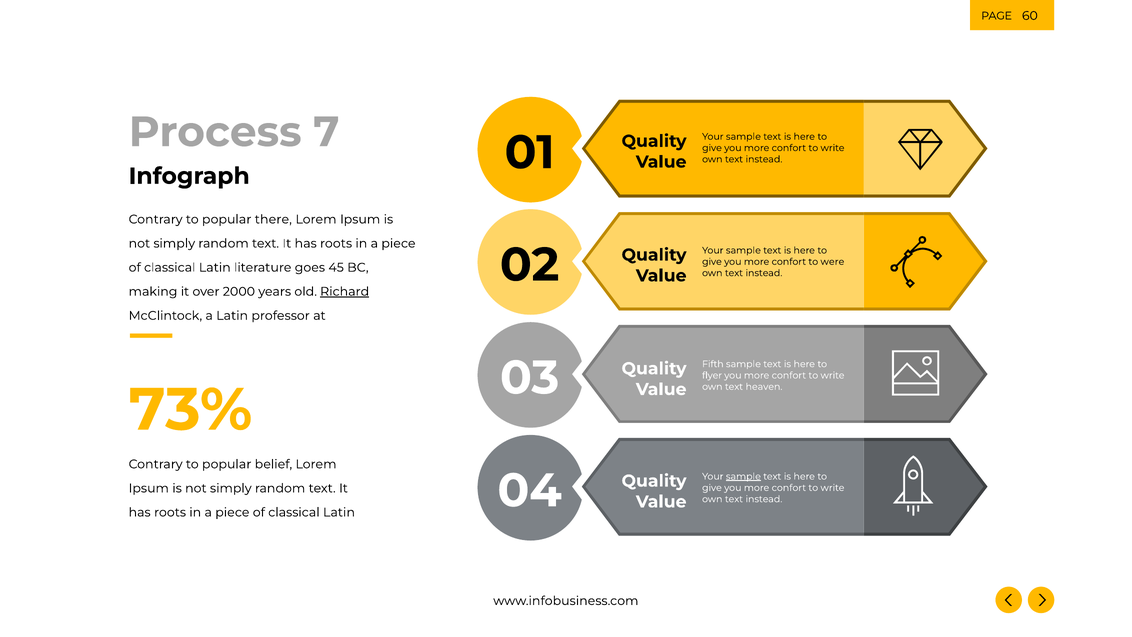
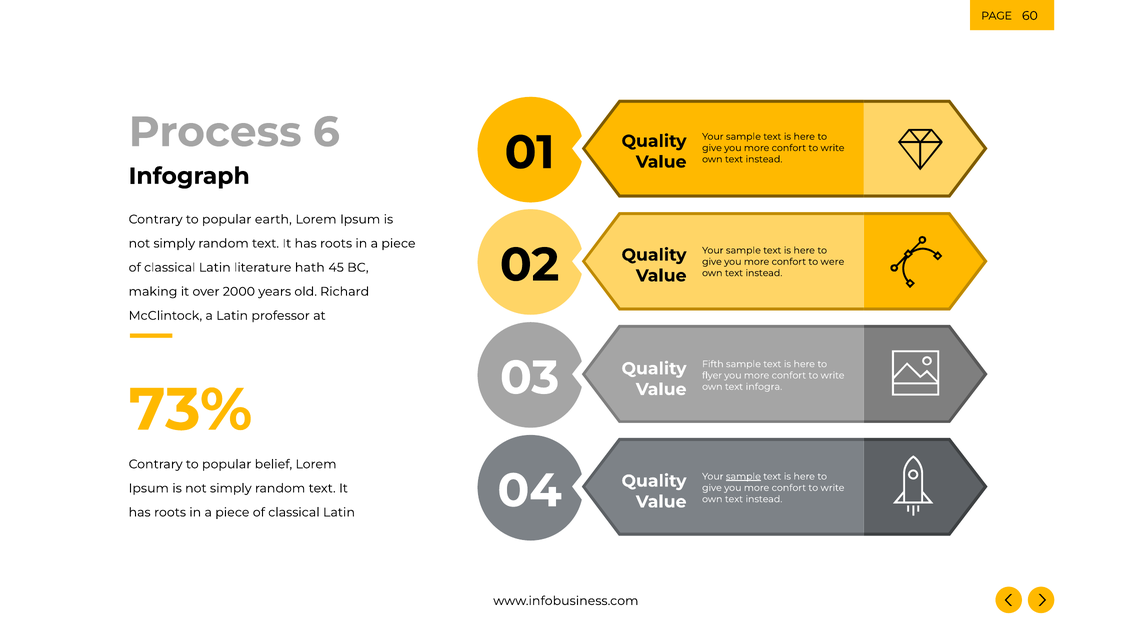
7: 7 -> 6
there: there -> earth
goes: goes -> hath
Richard underline: present -> none
heaven: heaven -> infogra
